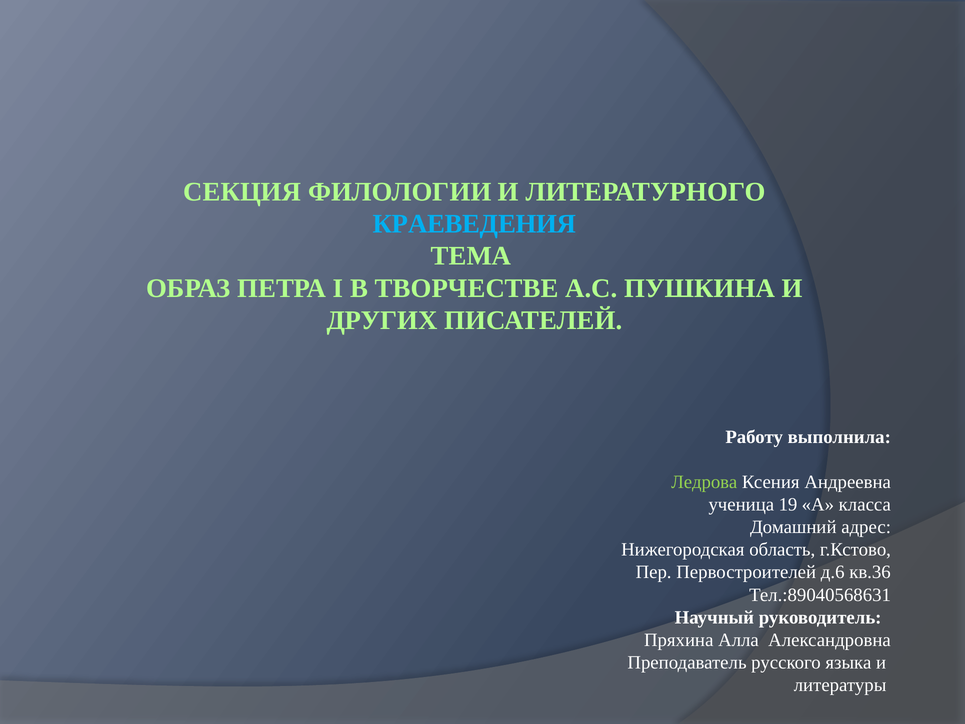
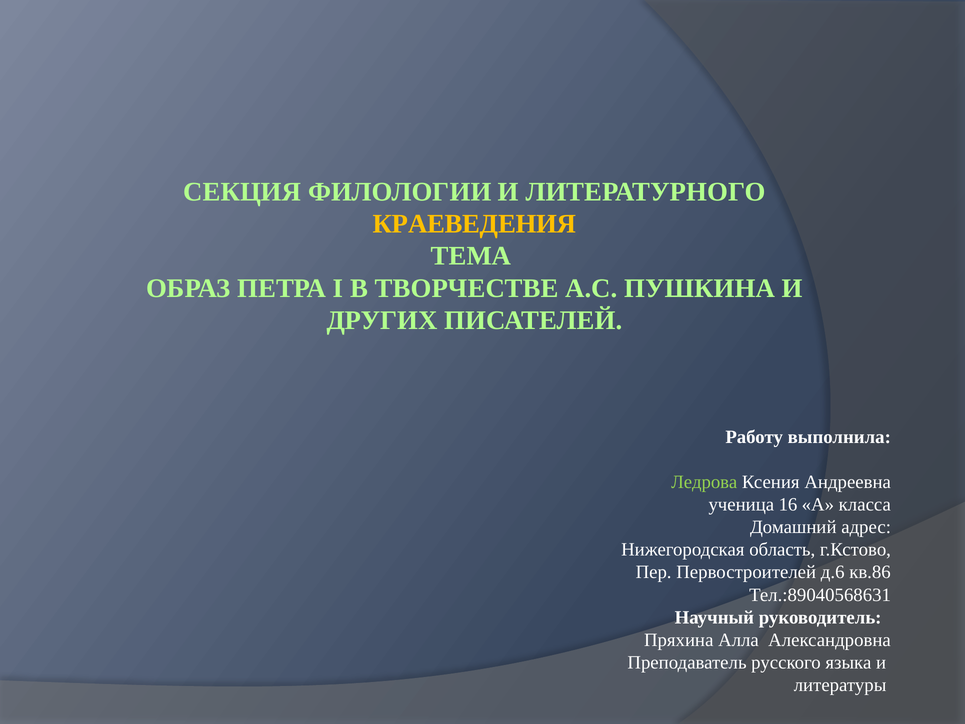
КРАЕВЕДЕНИЯ colour: light blue -> yellow
19: 19 -> 16
кв.36: кв.36 -> кв.86
